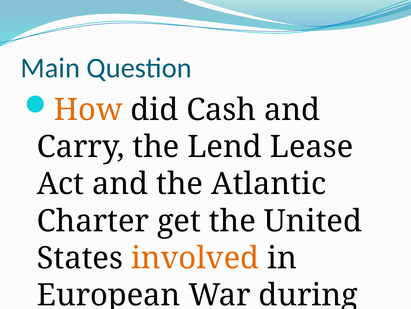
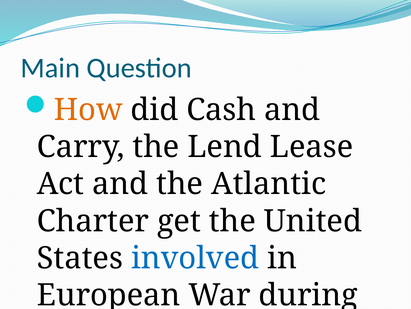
involved colour: orange -> blue
